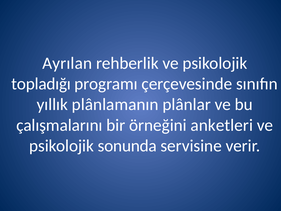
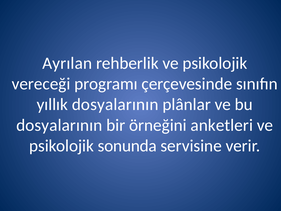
topladığı: topladığı -> vereceği
yıllık plânlamanın: plânlamanın -> dosyalarının
çalışmalarını at (59, 125): çalışmalarını -> dosyalarının
